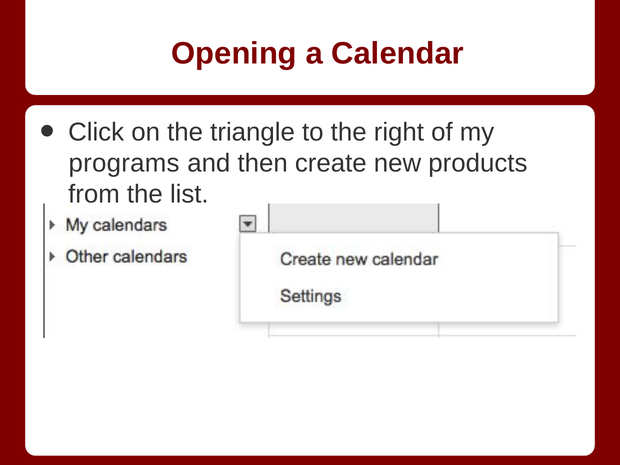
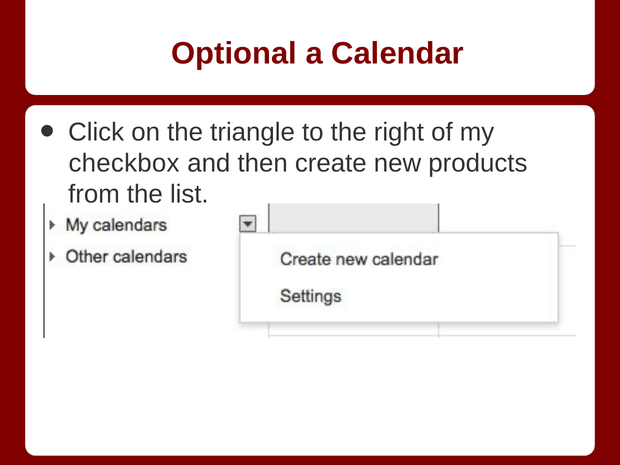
Opening: Opening -> Optional
programs: programs -> checkbox
